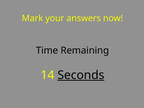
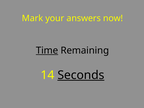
Time underline: none -> present
